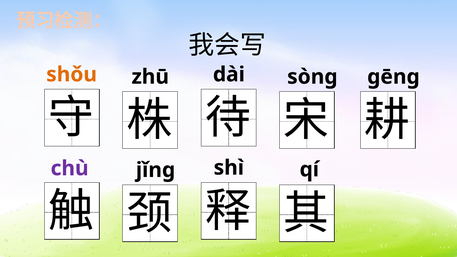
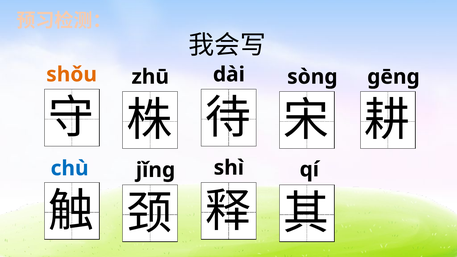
chù colour: purple -> blue
